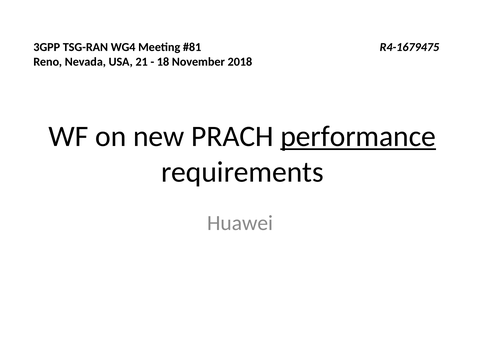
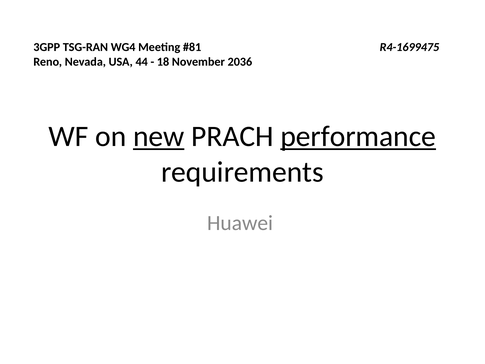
R4-1679475: R4-1679475 -> R4-1699475
21: 21 -> 44
2018: 2018 -> 2036
new underline: none -> present
